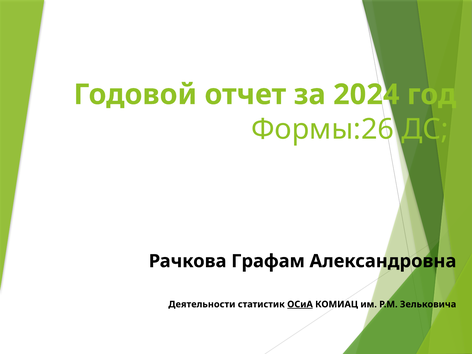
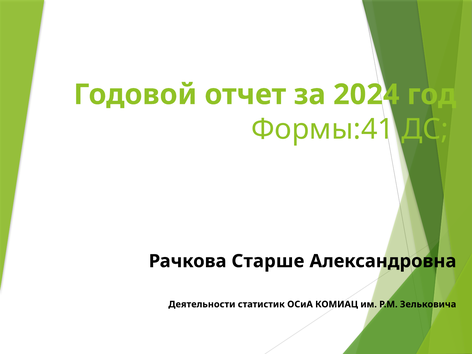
Формы:26: Формы:26 -> Формы:41
Графам: Графам -> Старше
ОСиА underline: present -> none
